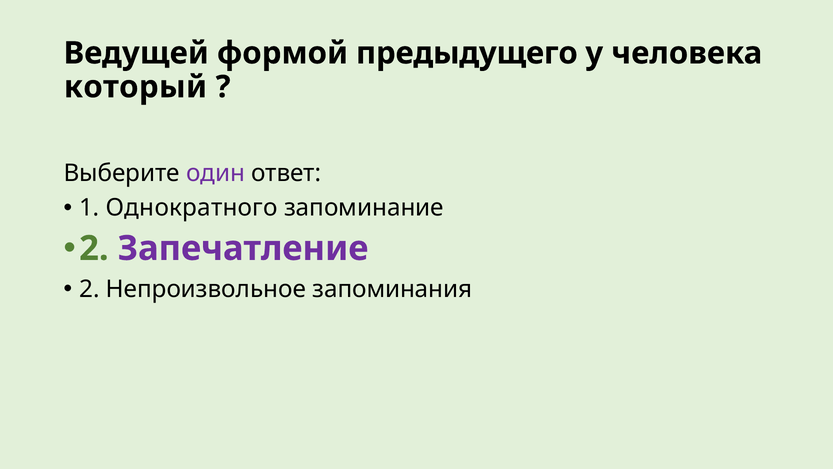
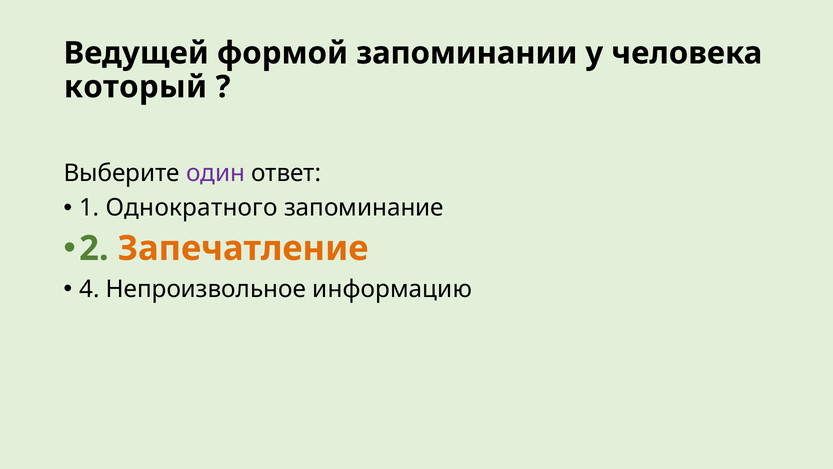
предыдущего: предыдущего -> запоминании
Запечатление colour: purple -> orange
2 at (89, 289): 2 -> 4
запоминания: запоминания -> информацию
